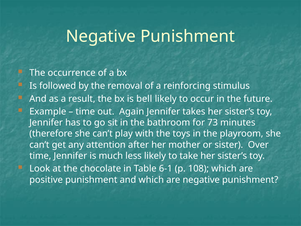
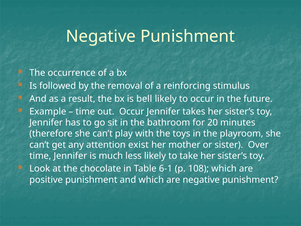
out Again: Again -> Occur
73: 73 -> 20
after: after -> exist
